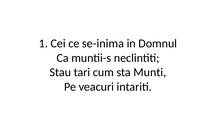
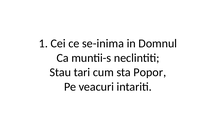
Munti: Munti -> Popor
